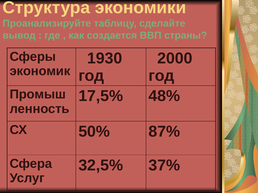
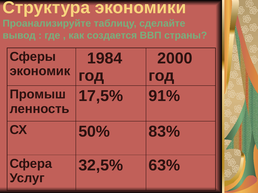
1930: 1930 -> 1984
48%: 48% -> 91%
87%: 87% -> 83%
37%: 37% -> 63%
